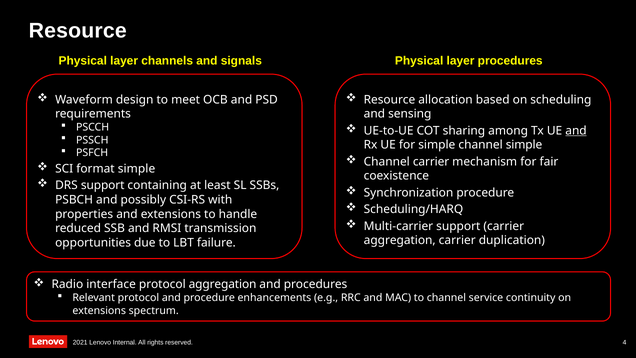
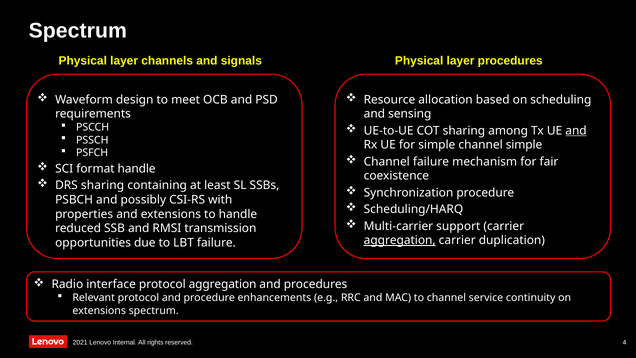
Resource at (78, 31): Resource -> Spectrum
Channel carrier: carrier -> failure
format simple: simple -> handle
DRS support: support -> sharing
aggregation at (400, 240) underline: none -> present
